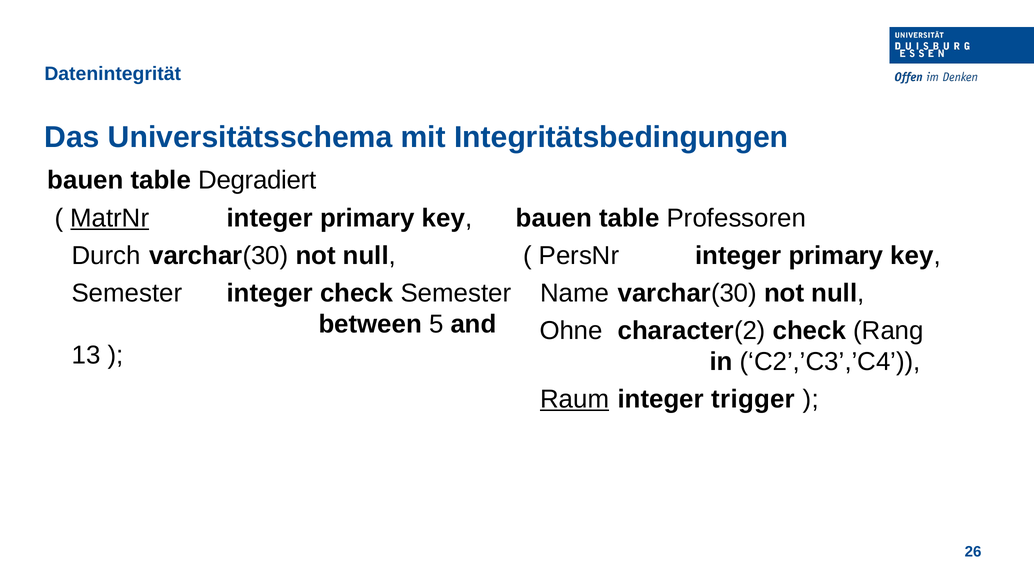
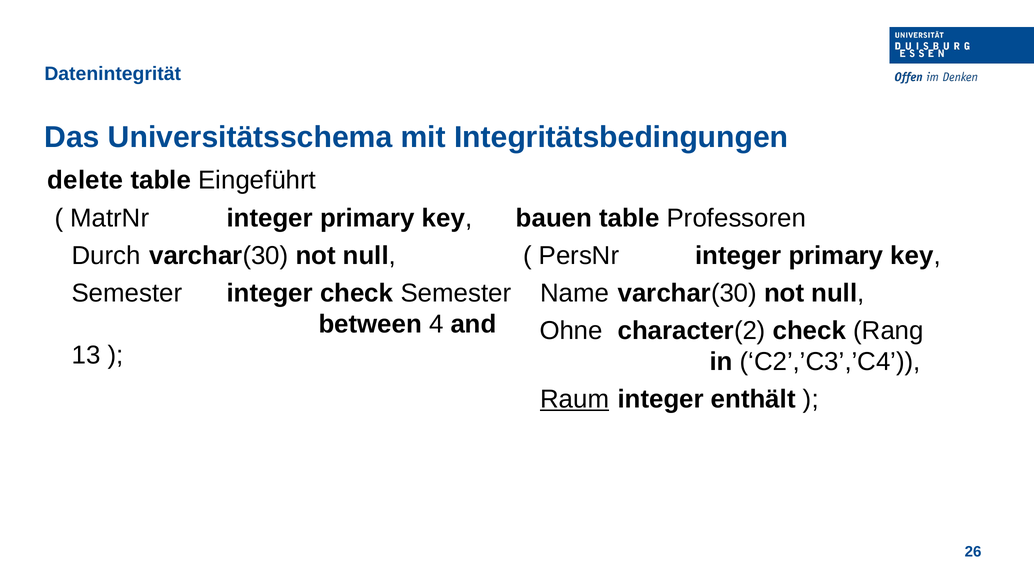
bauen at (86, 180): bauen -> delete
Degradiert: Degradiert -> Eingeführt
MatrNr underline: present -> none
5: 5 -> 4
trigger: trigger -> enthält
